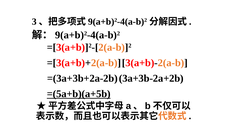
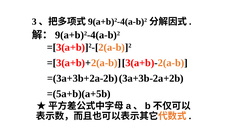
=(5a+b)(a+5b underline: present -> none
